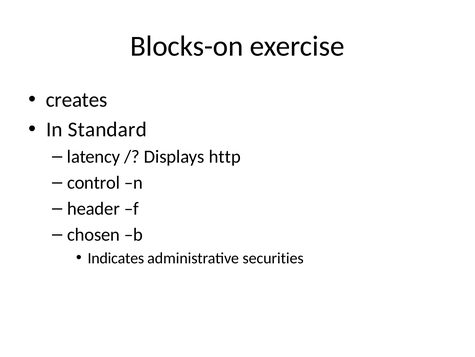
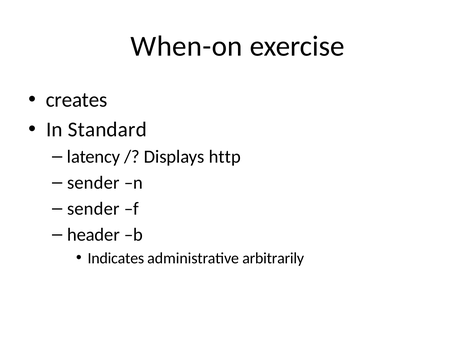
Blocks-on: Blocks-on -> When-on
control at (94, 182): control -> sender
header at (93, 208): header -> sender
chosen: chosen -> header
securities: securities -> arbitrarily
